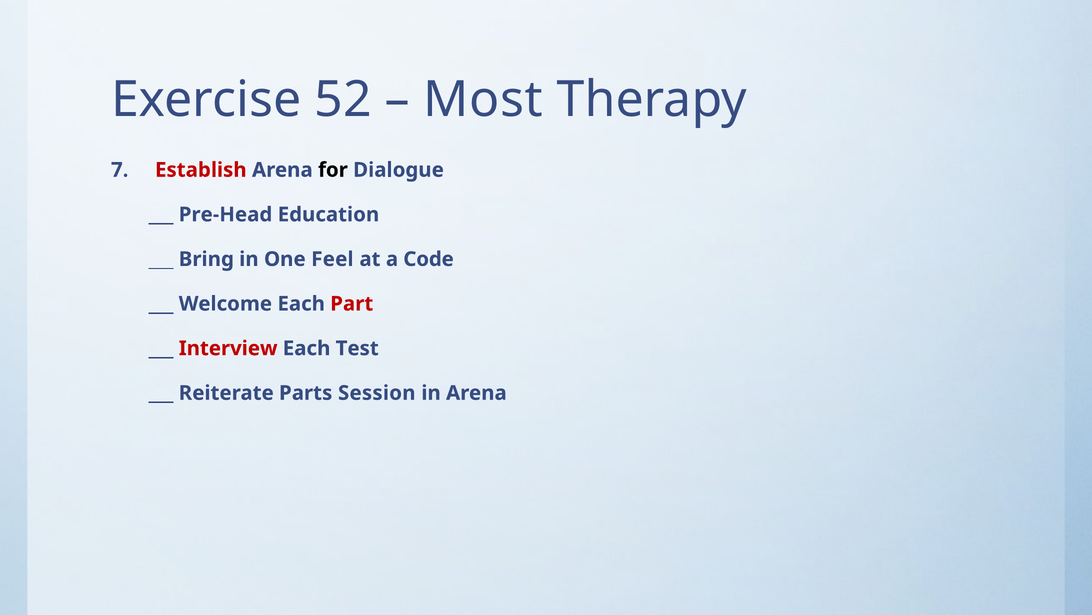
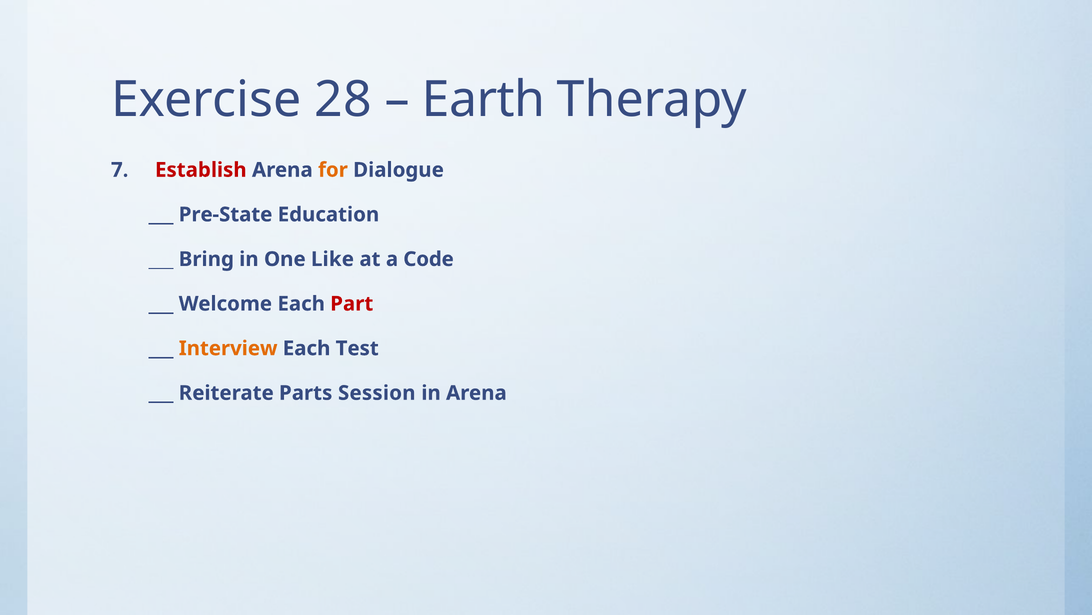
52: 52 -> 28
Most: Most -> Earth
for colour: black -> orange
Pre-Head: Pre-Head -> Pre-State
Feel: Feel -> Like
Interview colour: red -> orange
